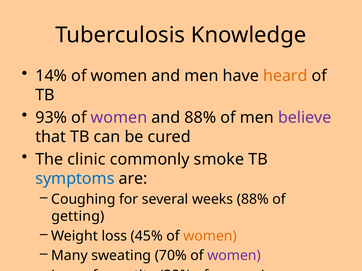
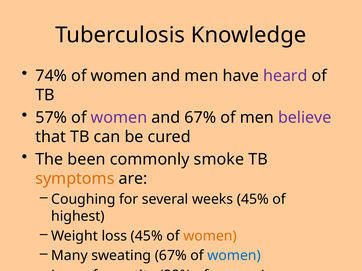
14%: 14% -> 74%
heard colour: orange -> purple
93%: 93% -> 57%
and 88%: 88% -> 67%
clinic: clinic -> been
symptoms colour: blue -> orange
weeks 88%: 88% -> 45%
getting: getting -> highest
sweating 70%: 70% -> 67%
women at (234, 256) colour: purple -> blue
